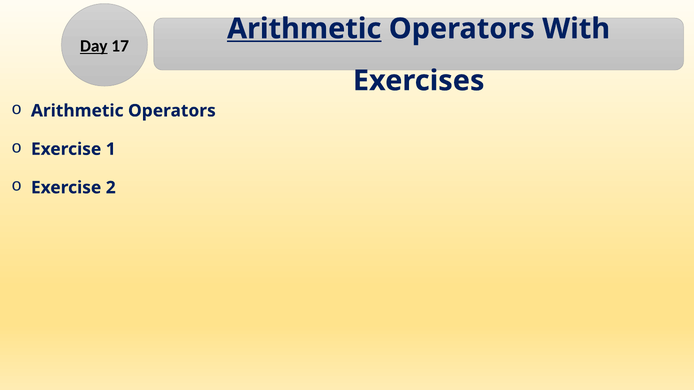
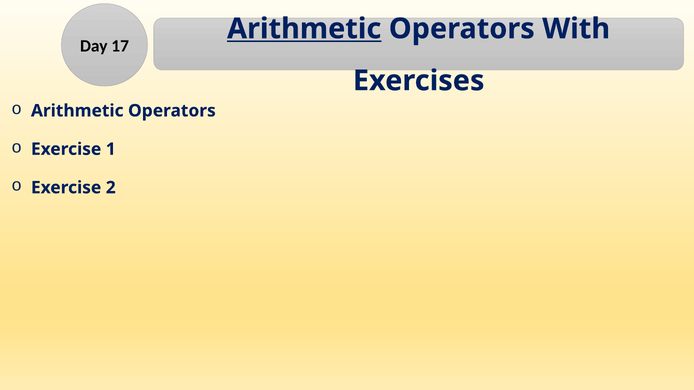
Day underline: present -> none
